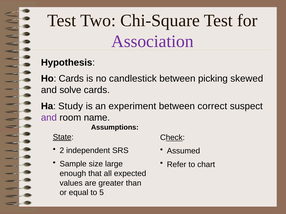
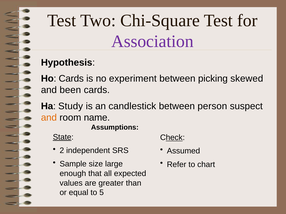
candlestick: candlestick -> experiment
solve: solve -> been
experiment: experiment -> candlestick
correct: correct -> person
and at (49, 118) colour: purple -> orange
